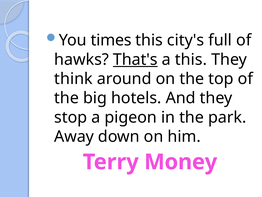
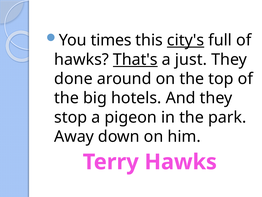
city's underline: none -> present
a this: this -> just
think: think -> done
Terry Money: Money -> Hawks
